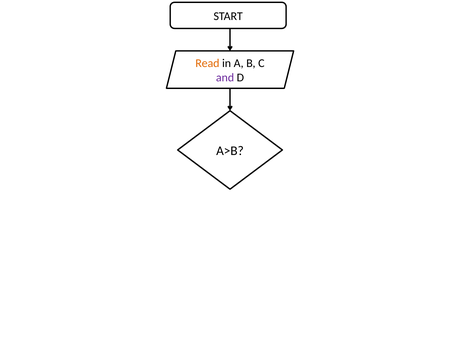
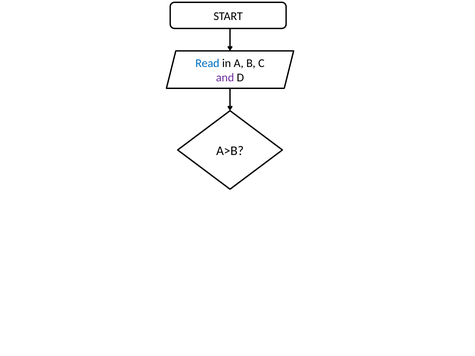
Read colour: orange -> blue
